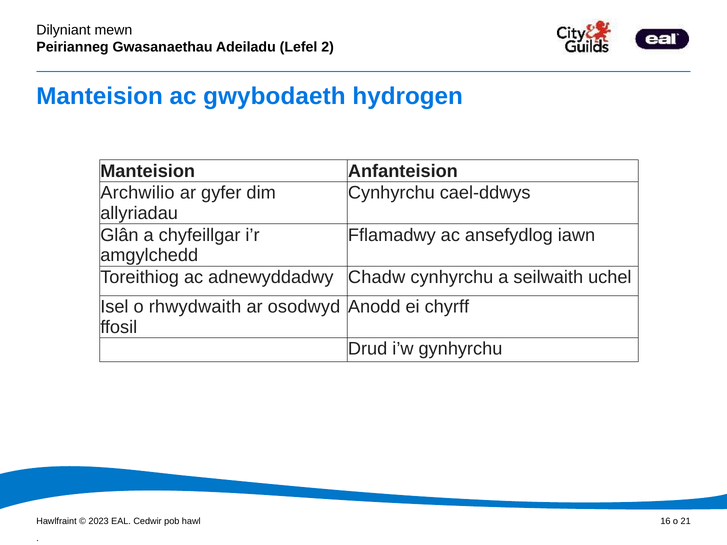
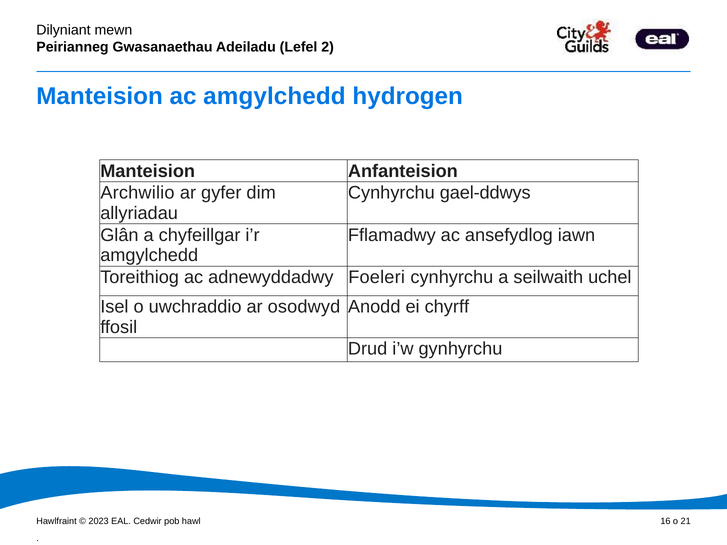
ac gwybodaeth: gwybodaeth -> amgylchedd
cael-ddwys: cael-ddwys -> gael-ddwys
Chadw: Chadw -> Foeleri
rhwydwaith: rhwydwaith -> uwchraddio
